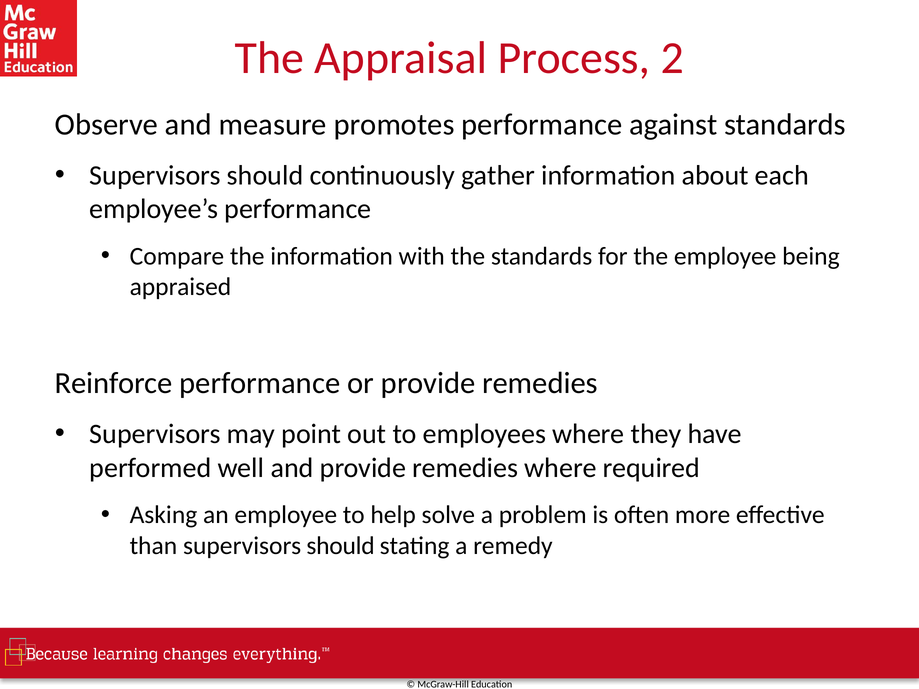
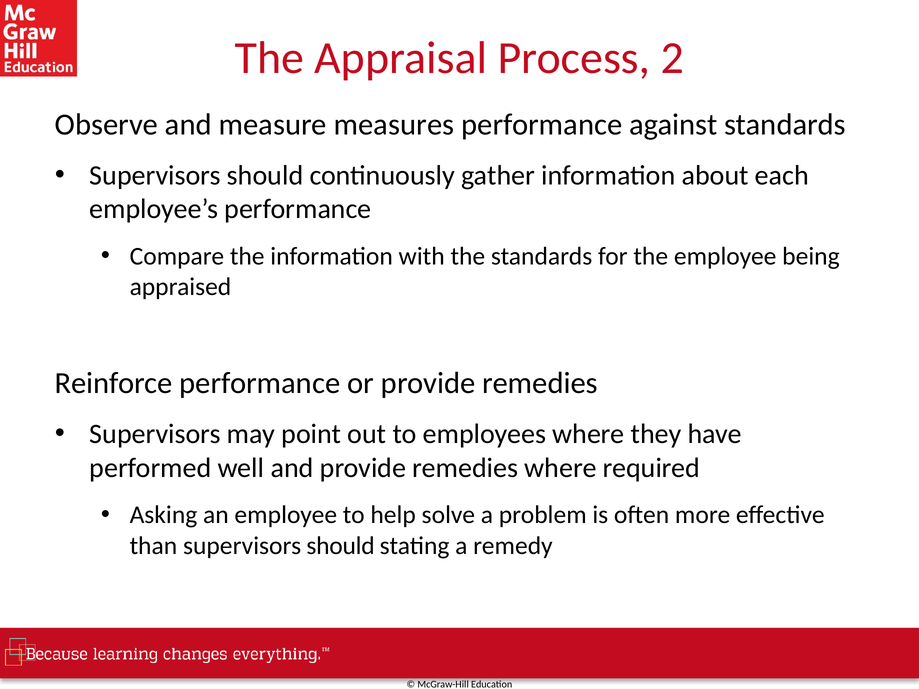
promotes: promotes -> measures
